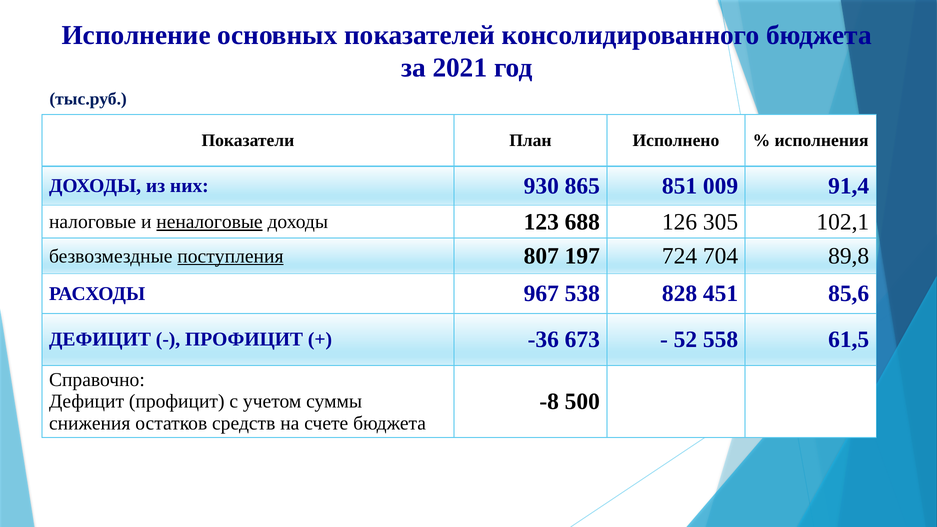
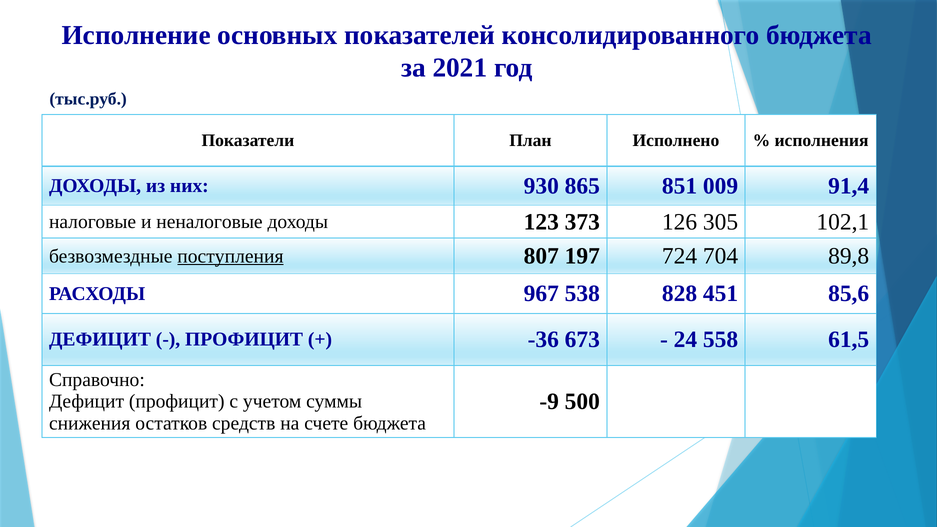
неналоговые underline: present -> none
688: 688 -> 373
52: 52 -> 24
-8: -8 -> -9
